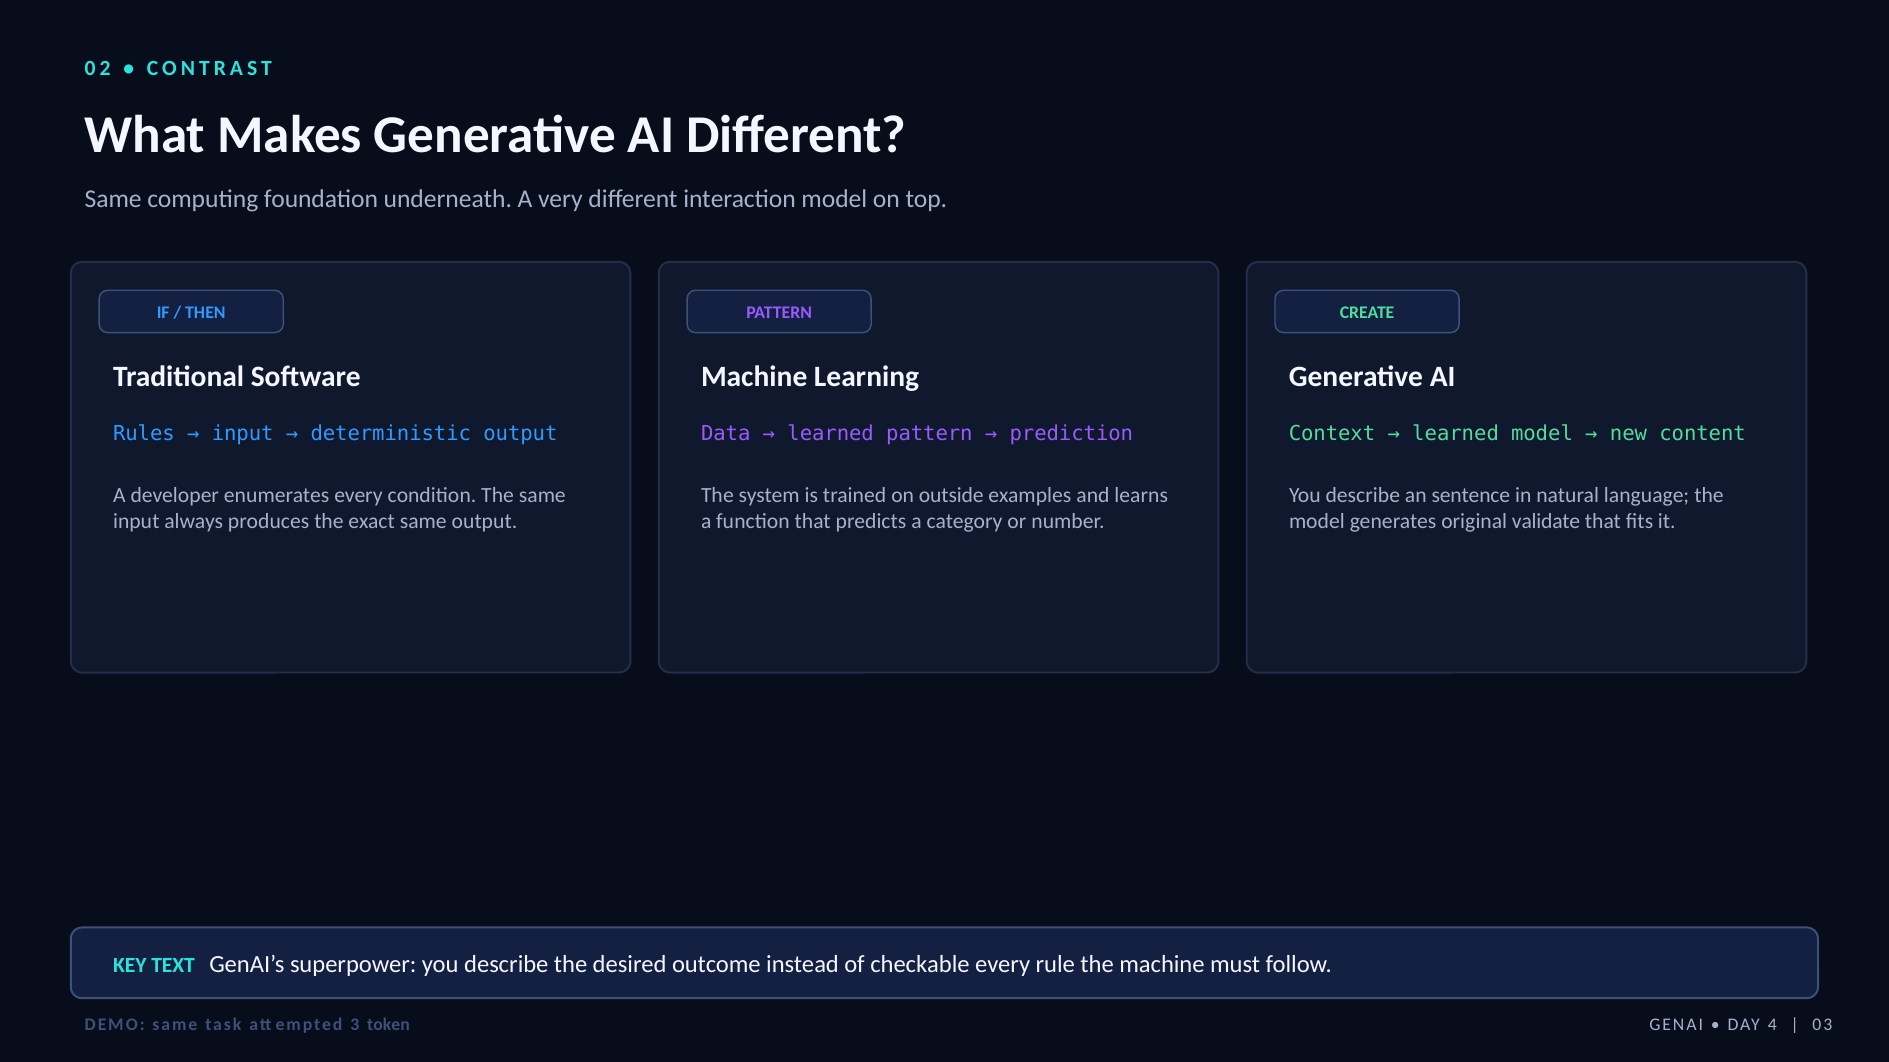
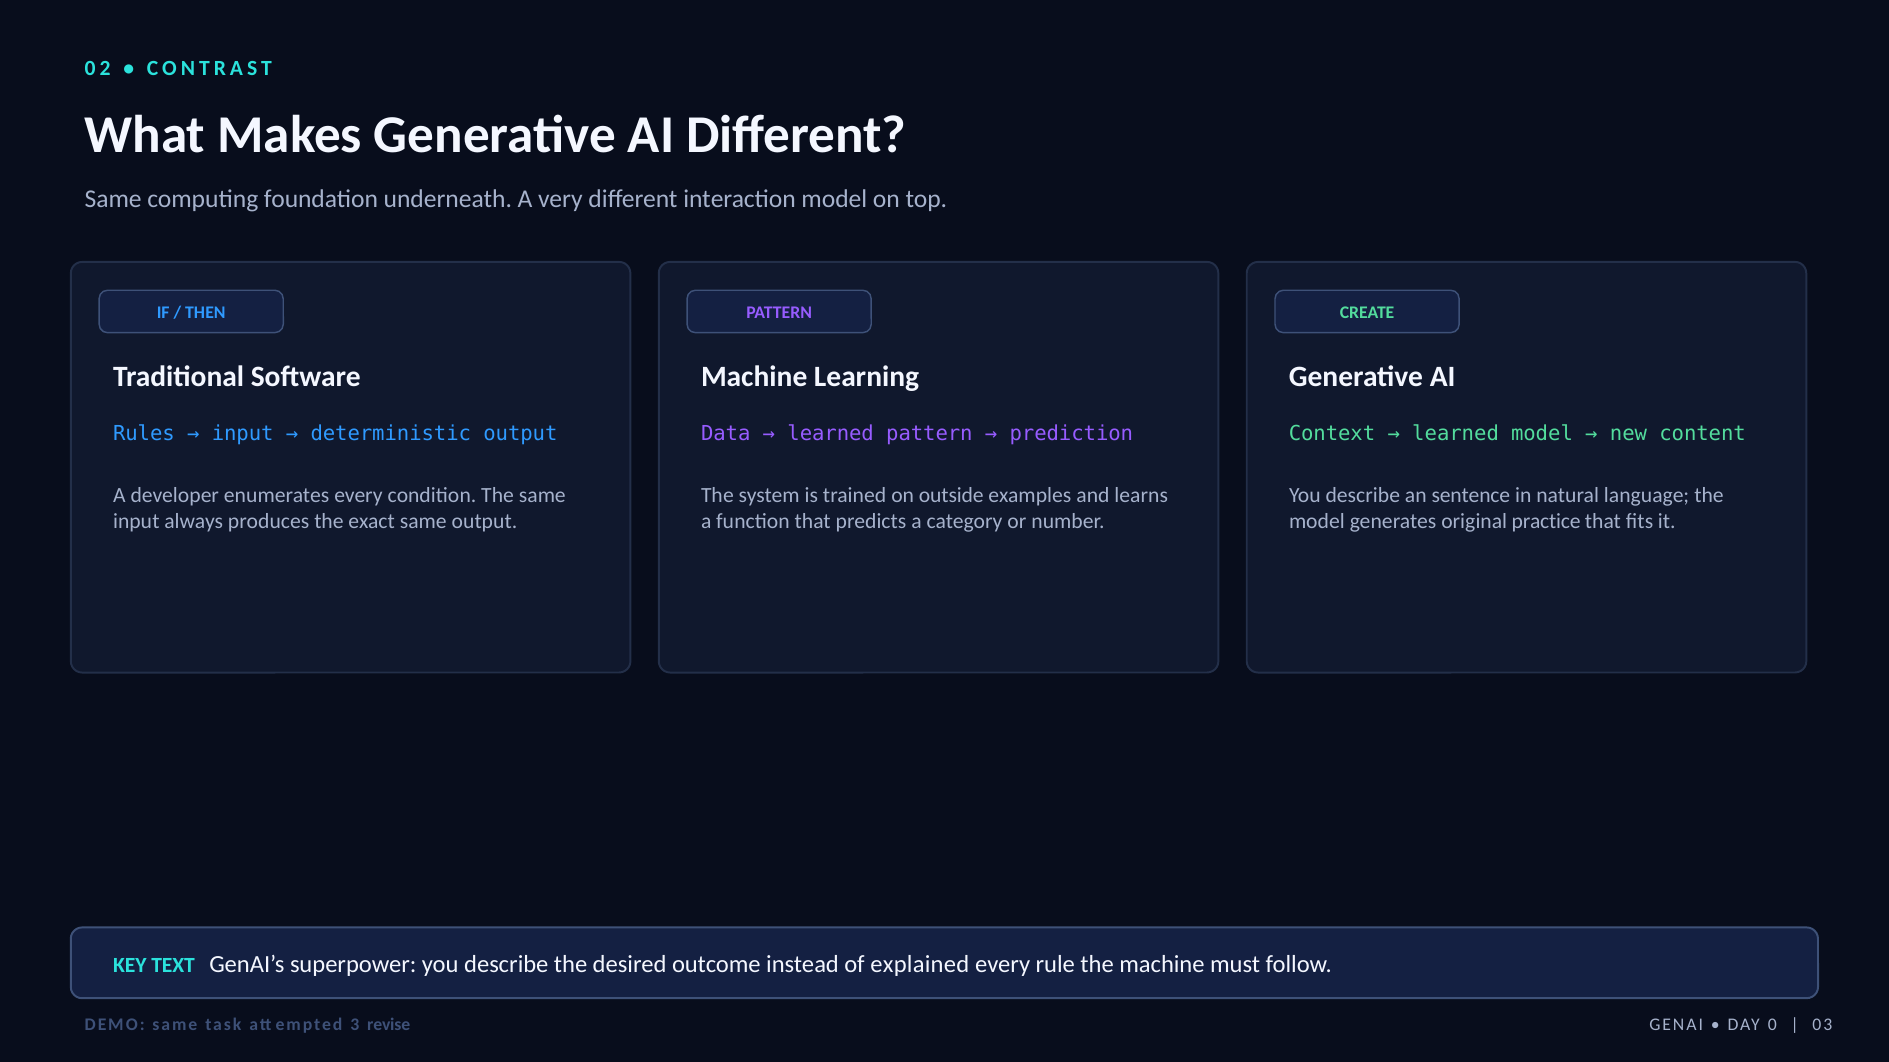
validate: validate -> practice
checkable: checkable -> explained
token: token -> revise
4: 4 -> 0
